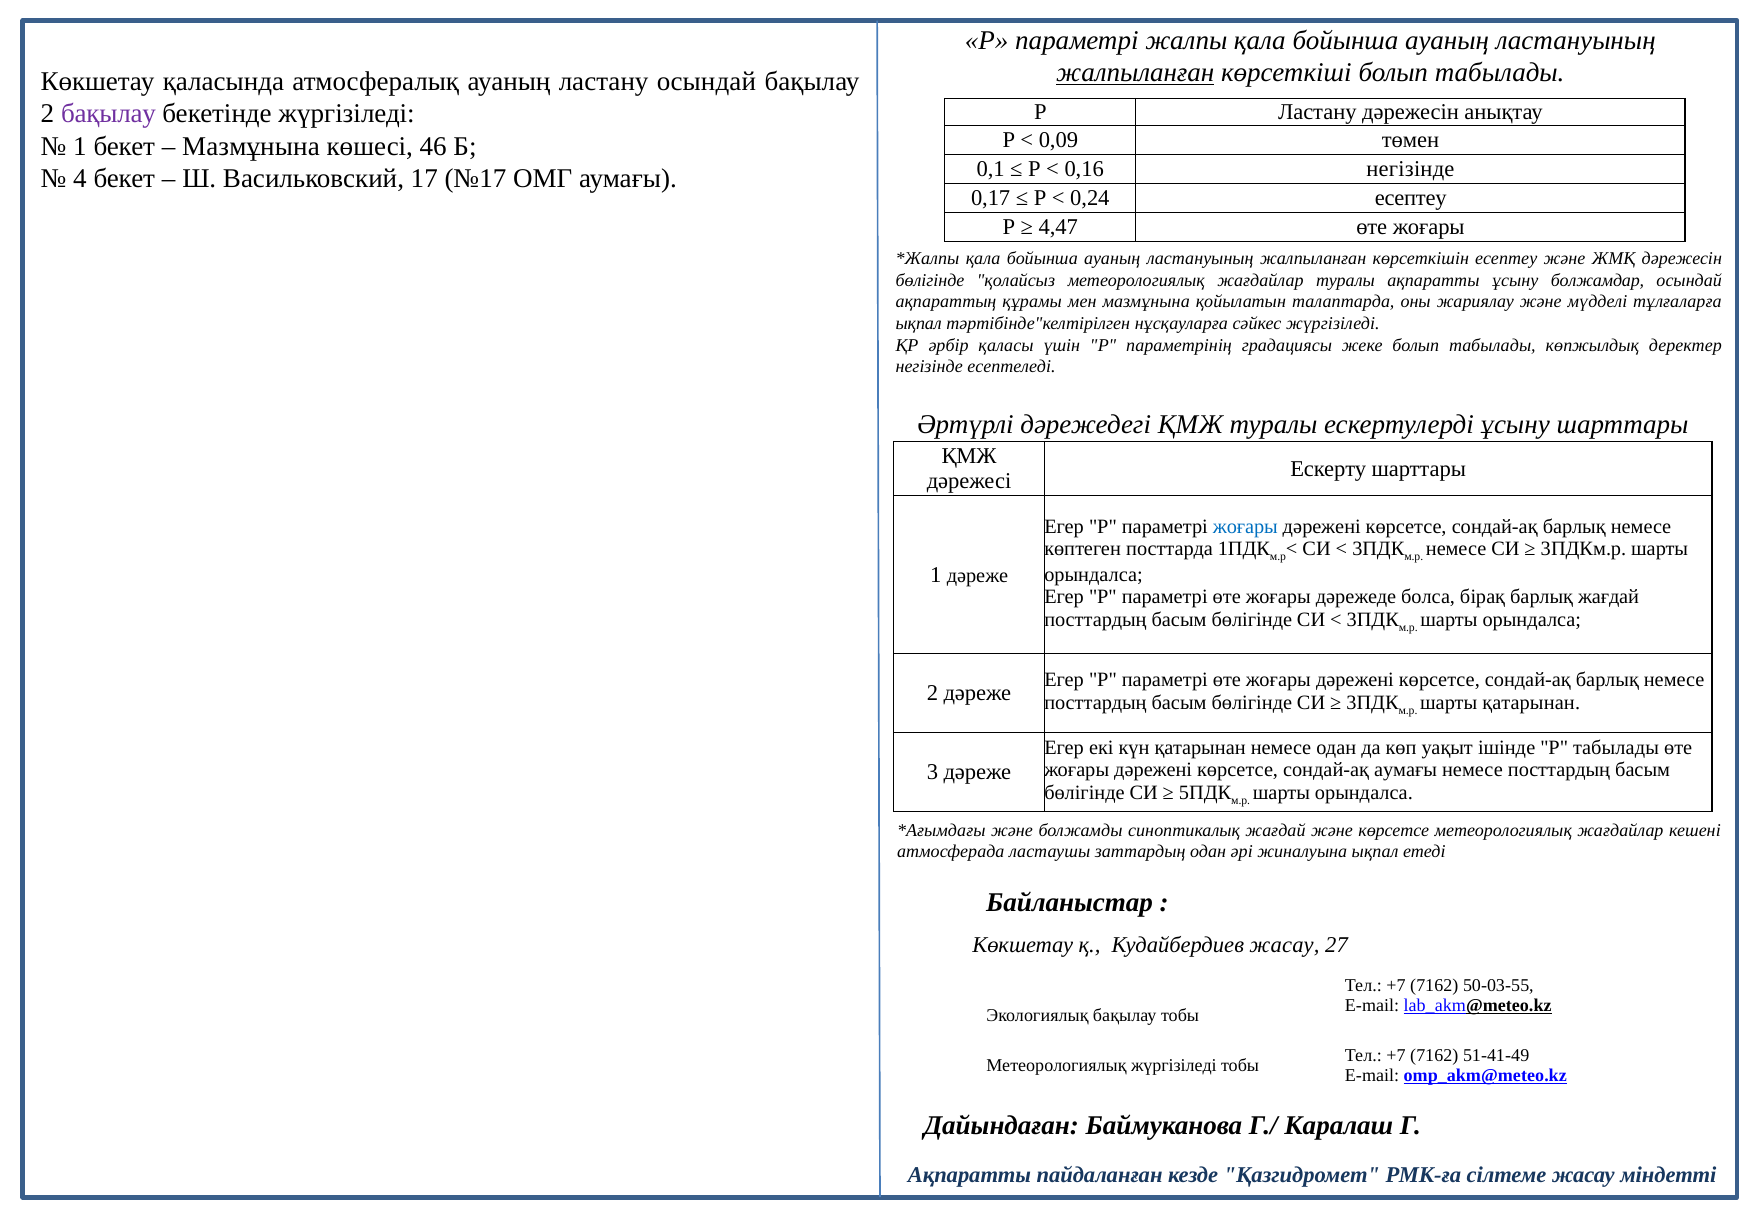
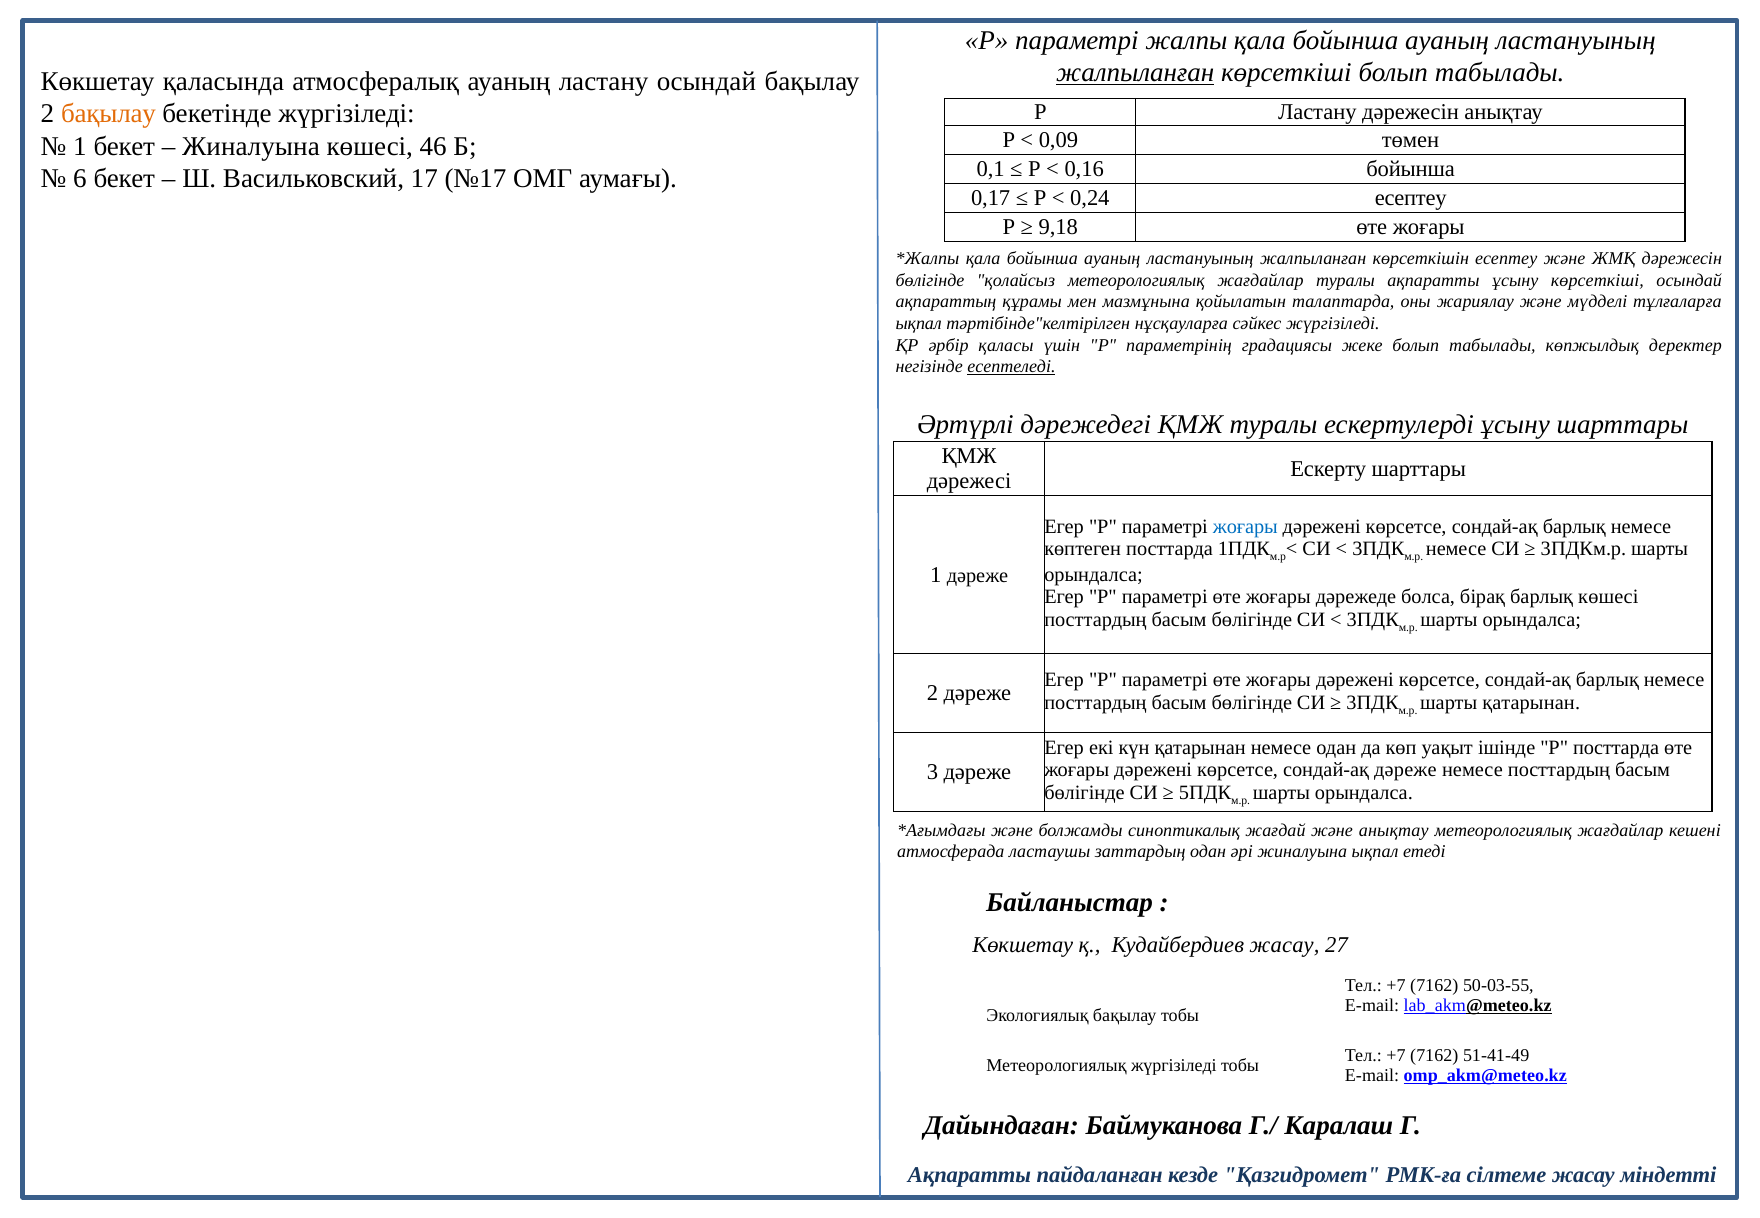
бақылау at (108, 114) colour: purple -> orange
Мазмұнына at (251, 146): Мазмұнына -> Жиналуына
0,16 негізінде: негізінде -> бойынша
4: 4 -> 6
4,47: 4,47 -> 9,18
ұсыну болжамдар: болжамдар -> көрсеткіші
есептеледі underline: none -> present
барлық жағдай: жағдай -> көшесі
Р табылады: табылады -> посттарда
сондай-ақ аумағы: аумағы -> дәреже
және көрсетсе: көрсетсе -> анықтау
